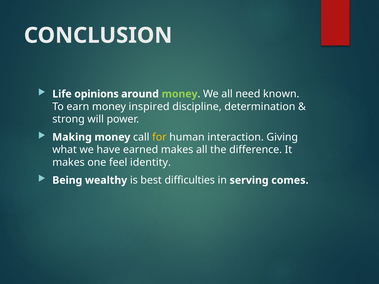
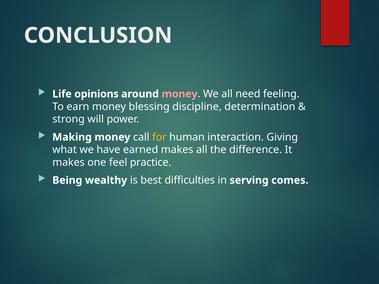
money at (180, 94) colour: light green -> pink
known: known -> feeling
inspired: inspired -> blessing
identity: identity -> practice
